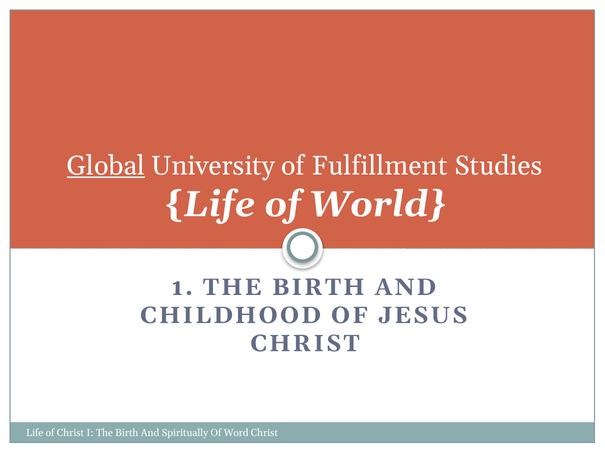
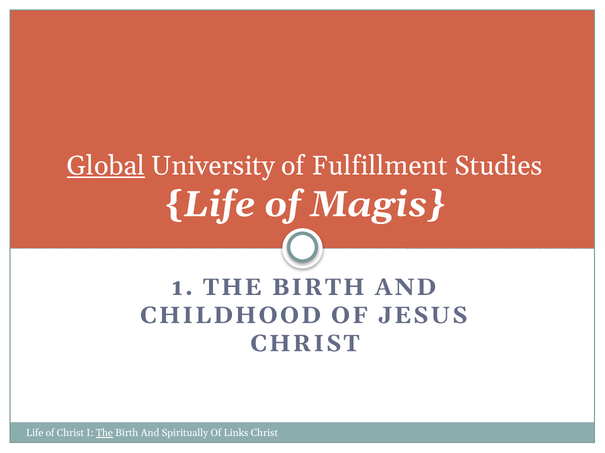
World: World -> Magis
The at (104, 434) underline: none -> present
Word: Word -> Links
